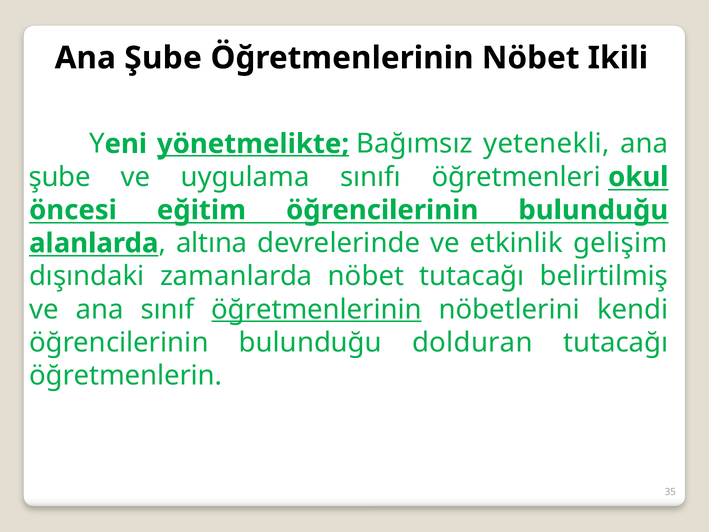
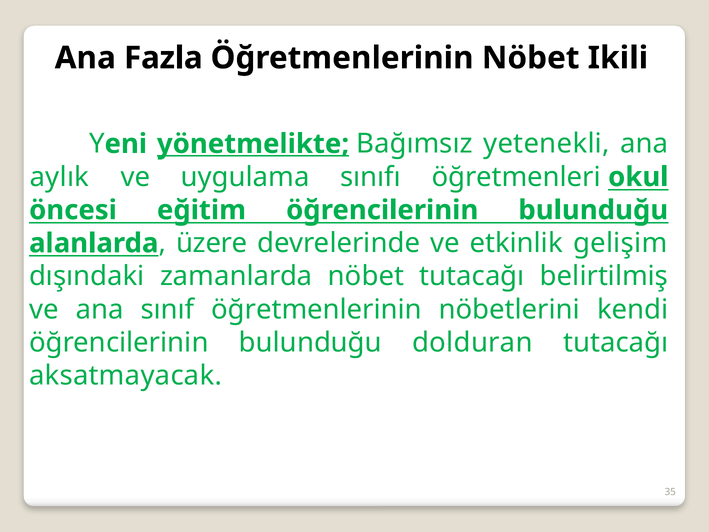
Şube at (163, 58): Şube -> Fazla
şube at (60, 177): şube -> aylık
altına: altına -> üzere
öğretmenlerinin at (317, 309) underline: present -> none
öğretmenlerin: öğretmenlerin -> aksatmayacak
